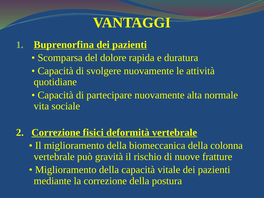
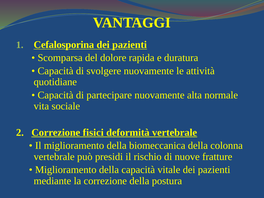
Buprenorfina: Buprenorfina -> Cefalosporina
gravità: gravità -> presidi
